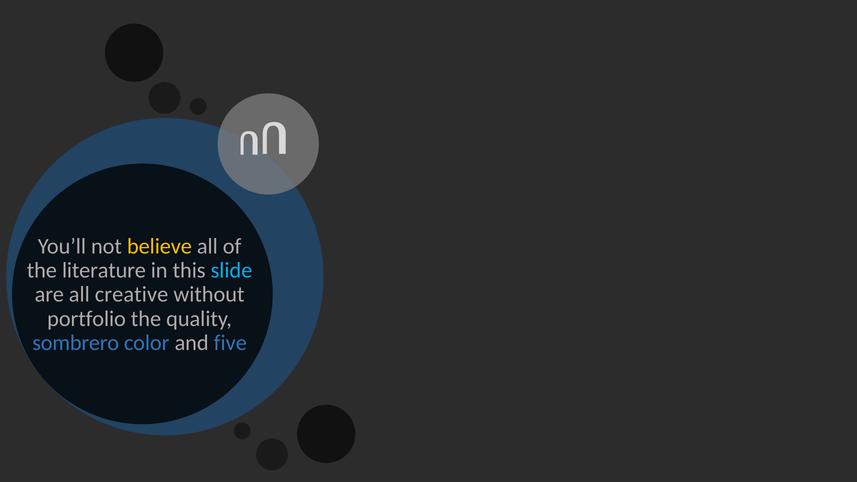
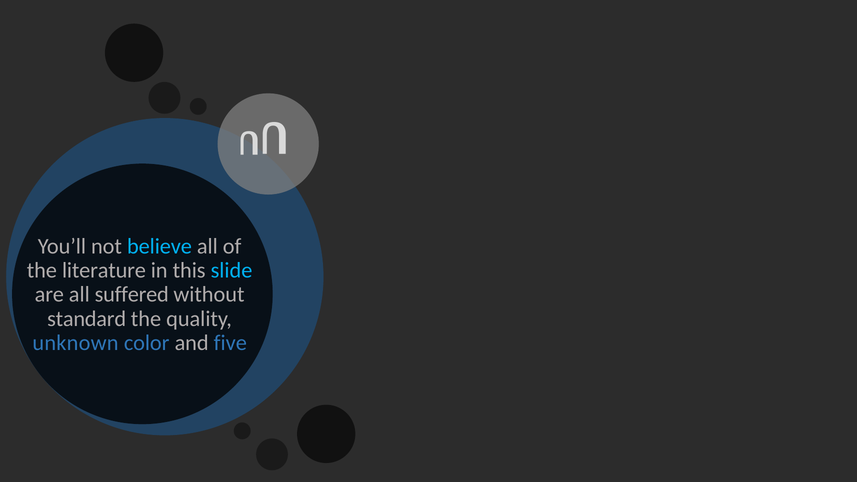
believe colour: yellow -> light blue
creative: creative -> suffered
portfolio: portfolio -> standard
sombrero: sombrero -> unknown
